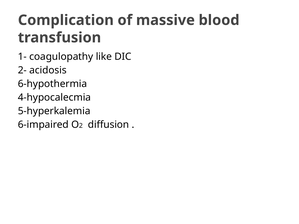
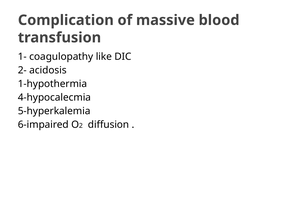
6-hypothermia: 6-hypothermia -> 1-hypothermia
